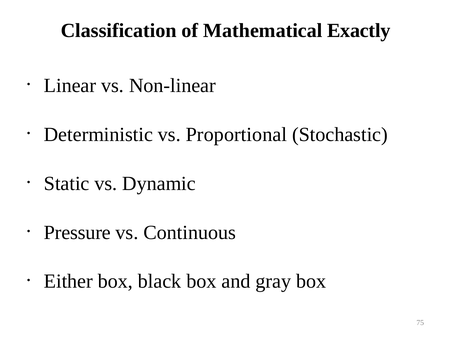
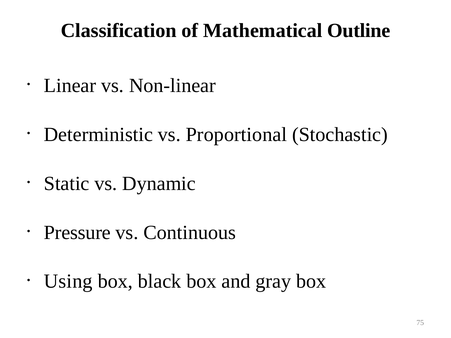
Exactly: Exactly -> Outline
Either: Either -> Using
